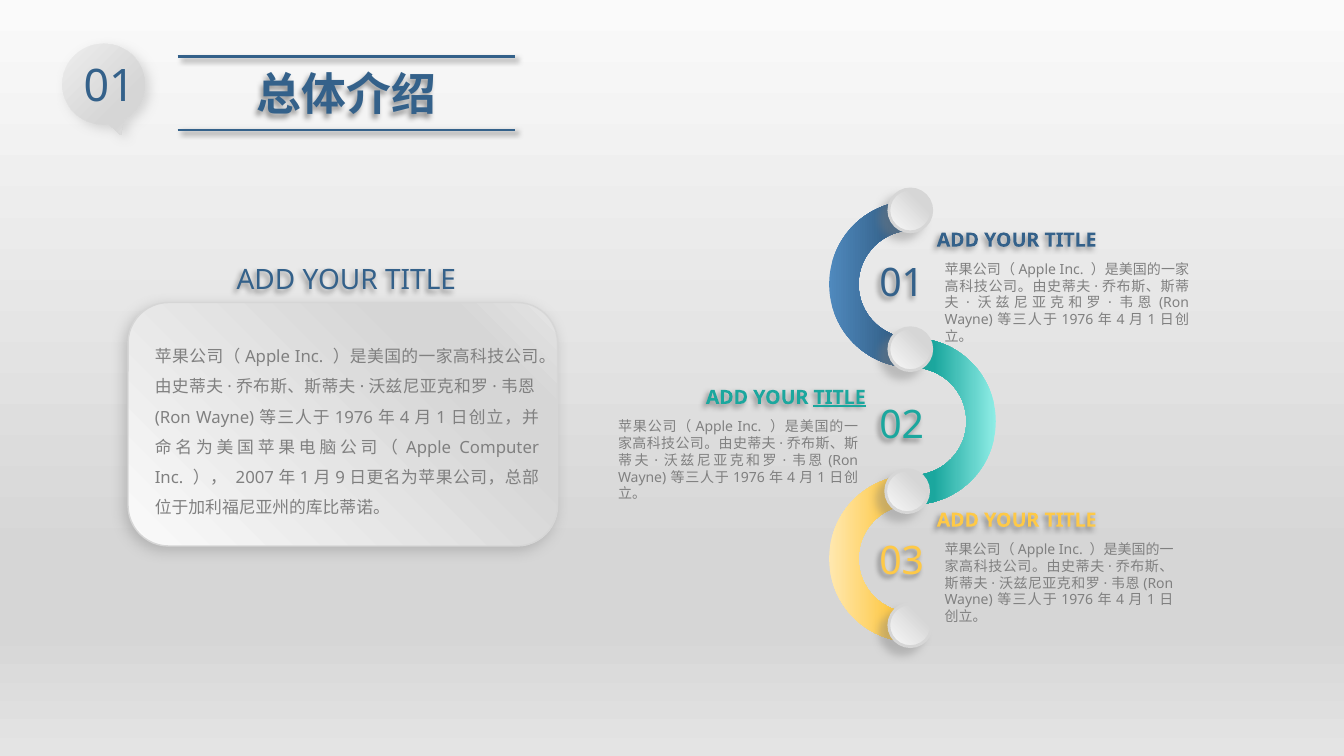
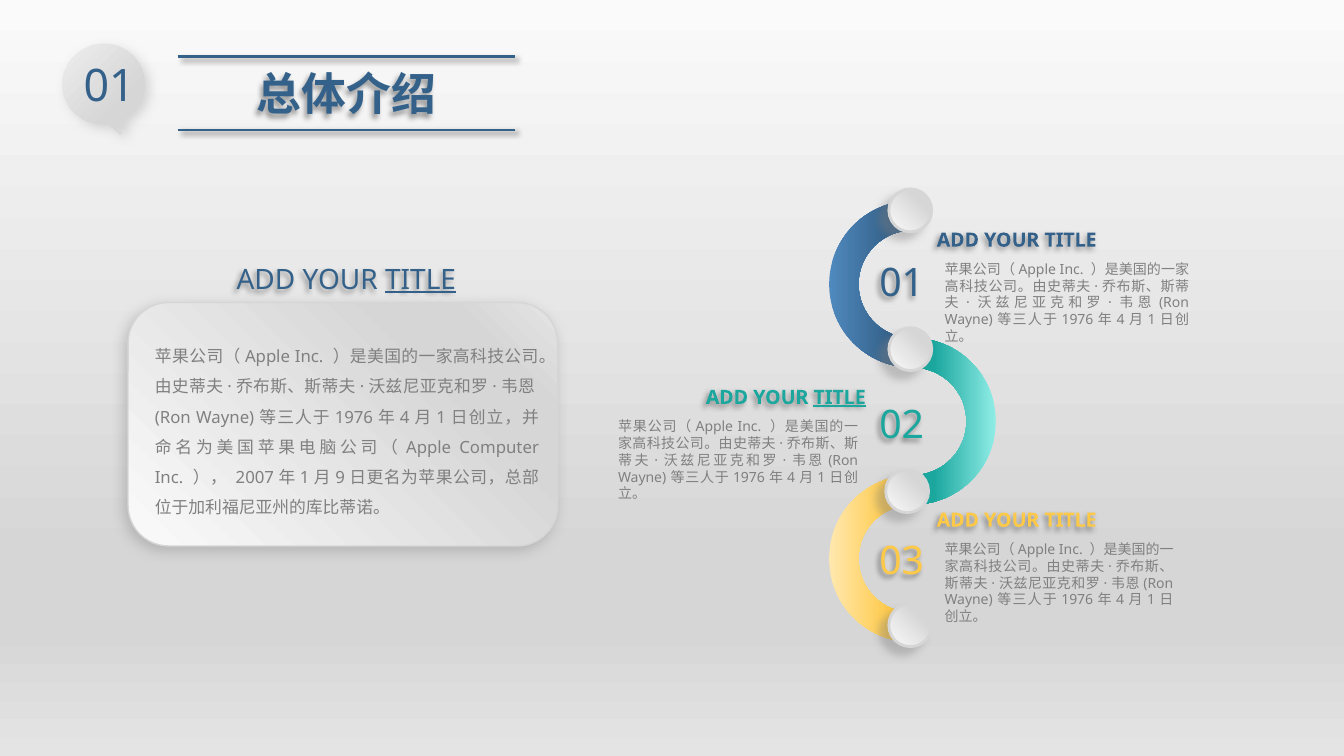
TITLE at (421, 280) underline: none -> present
